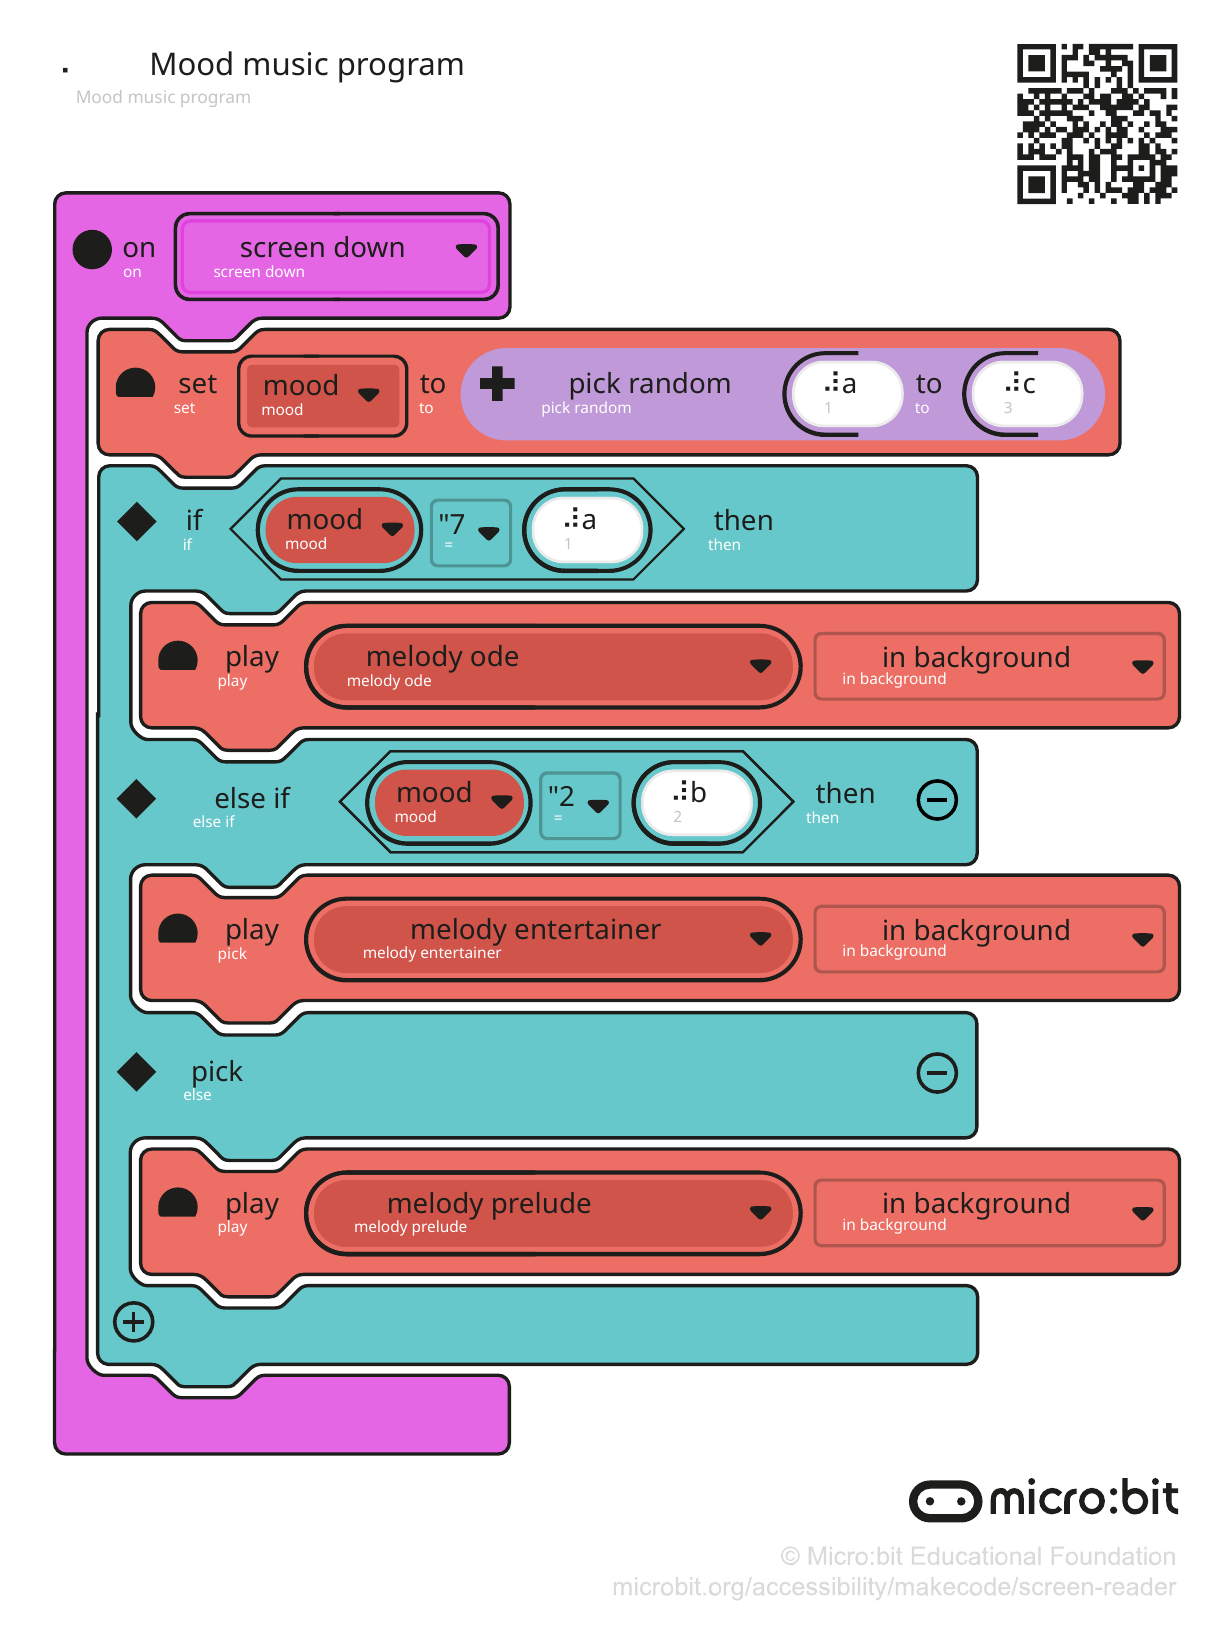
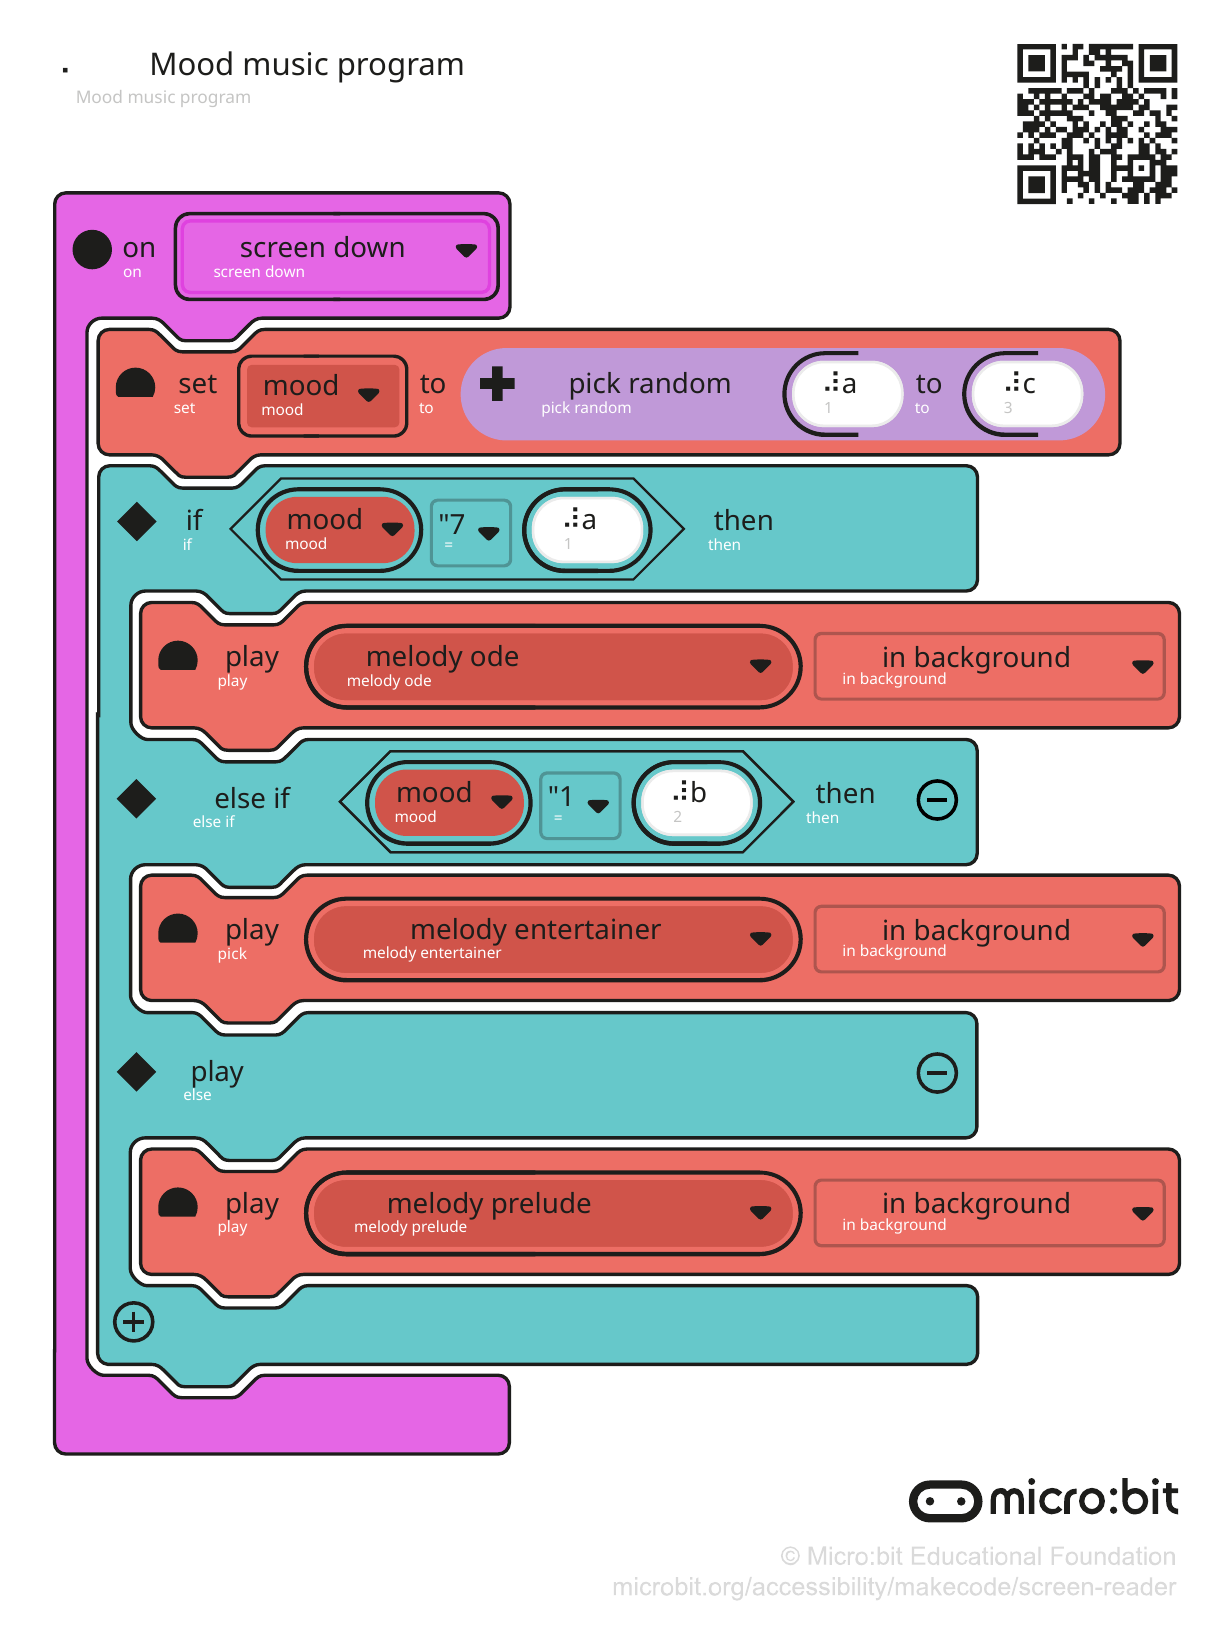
2 at (561, 798): 2 -> 1
pick at (217, 1072): pick -> play
